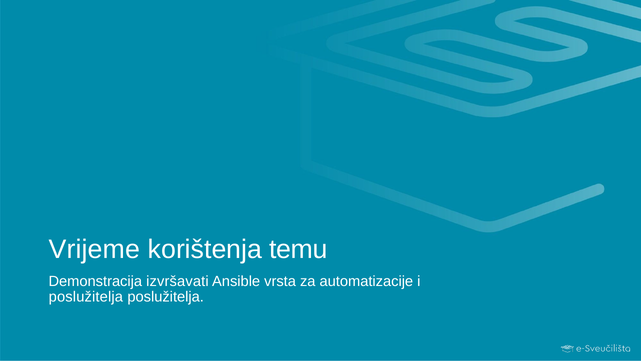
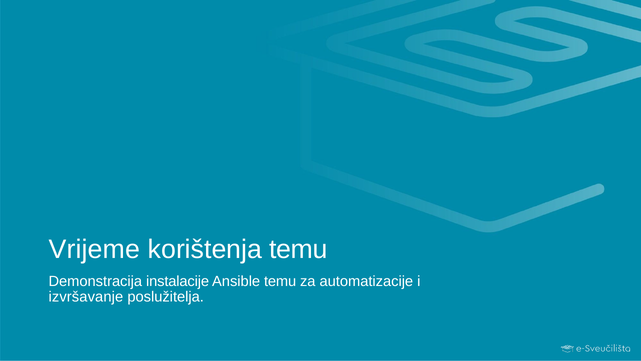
izvršavati: izvršavati -> instalacije
Ansible vrsta: vrsta -> temu
poslužitelja at (86, 297): poslužitelja -> izvršavanje
